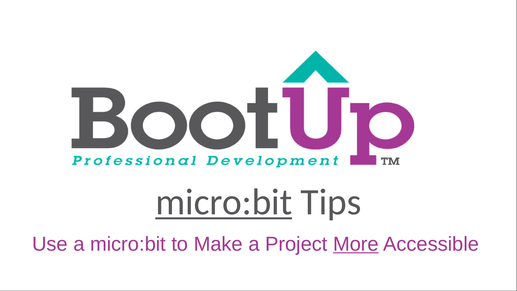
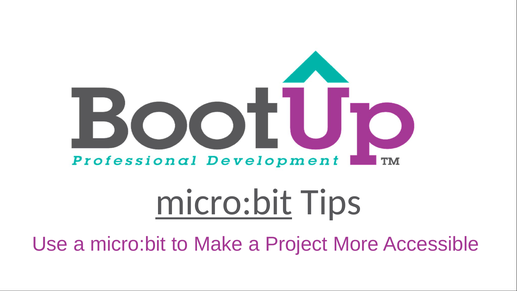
More underline: present -> none
